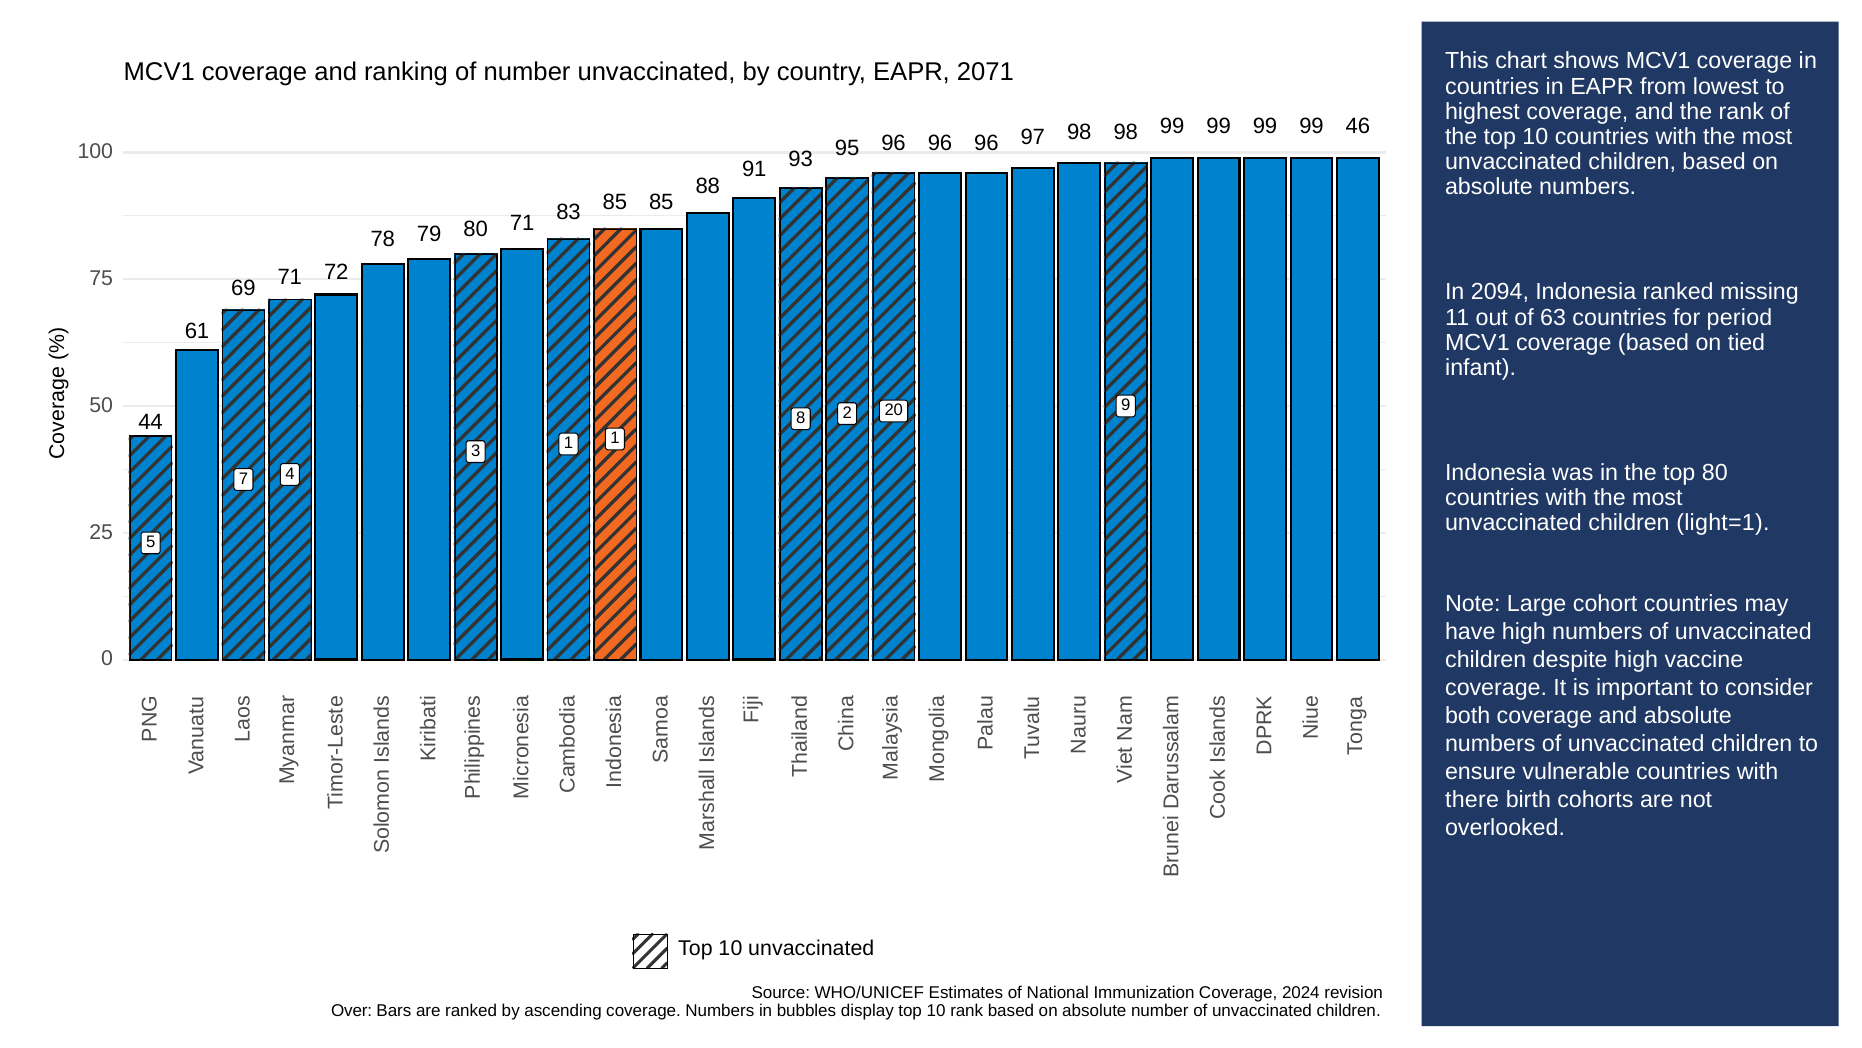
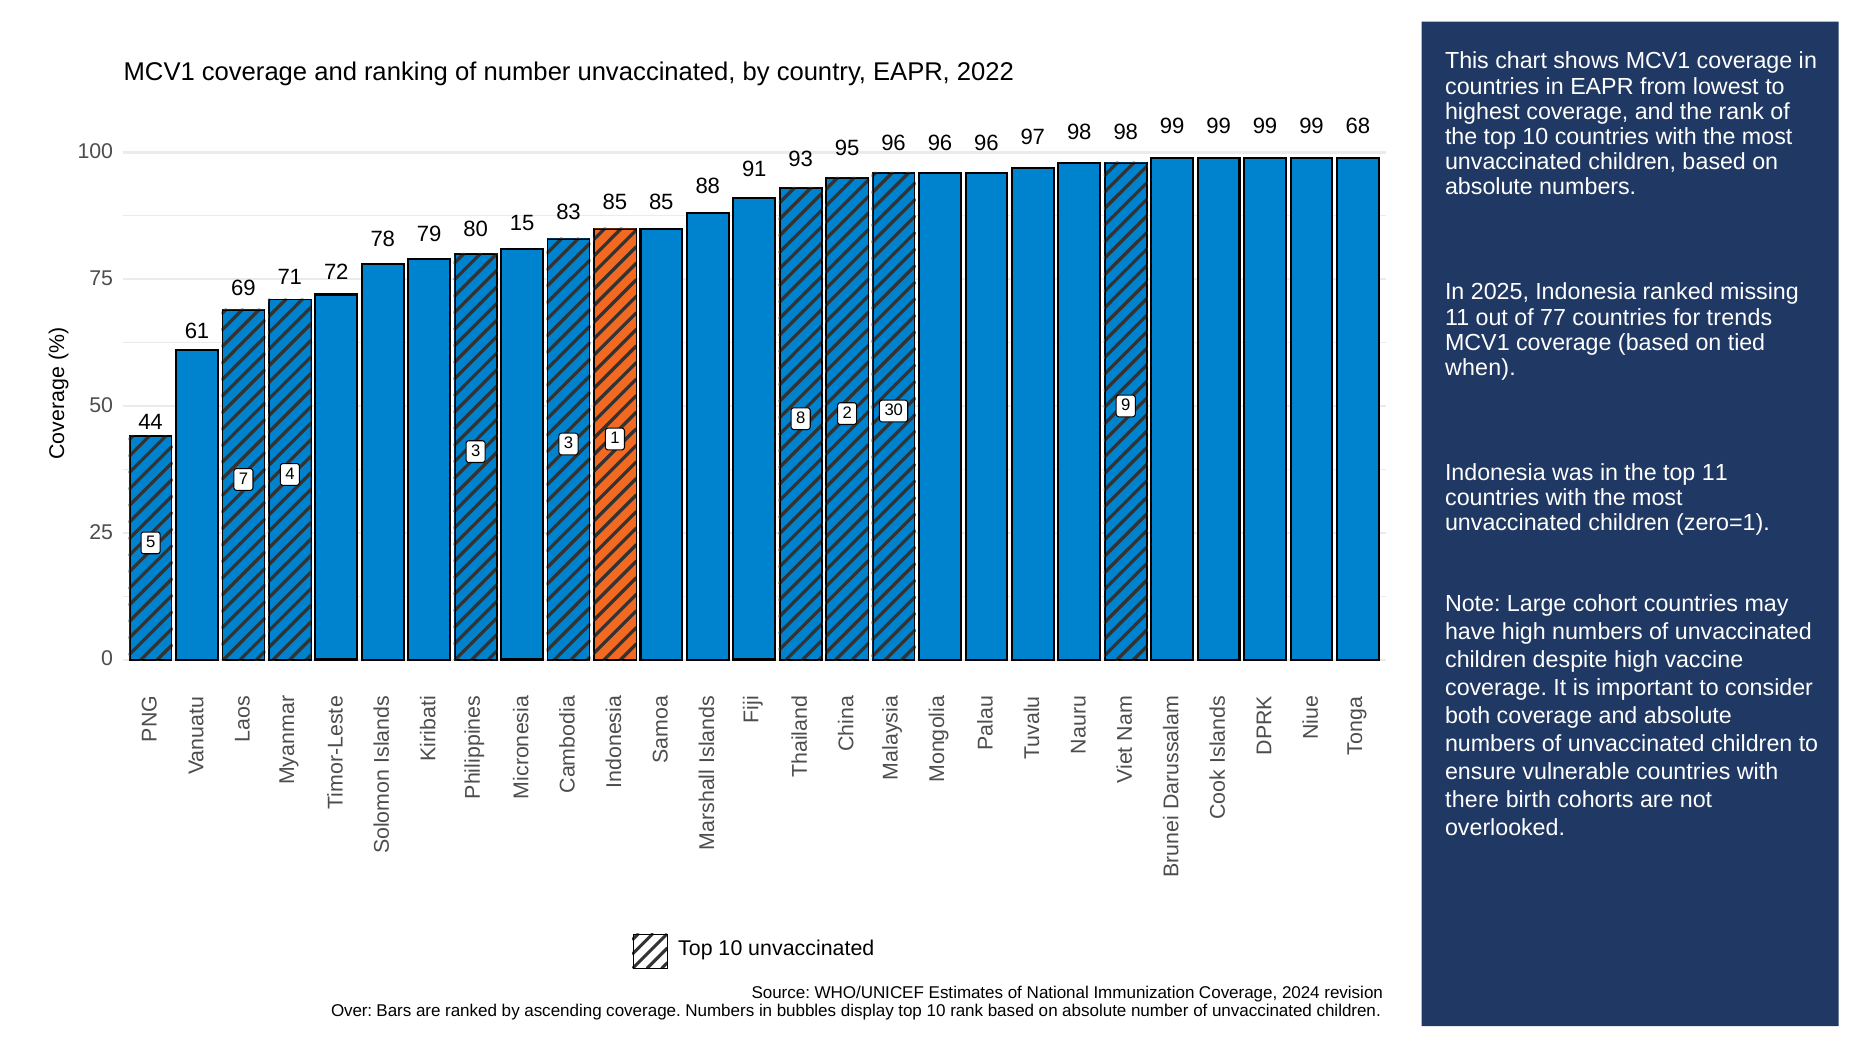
2071: 2071 -> 2022
46: 46 -> 68
80 71: 71 -> 15
2094: 2094 -> 2025
63: 63 -> 77
period: period -> trends
infant: infant -> when
20: 20 -> 30
3 1: 1 -> 3
top 80: 80 -> 11
light=1: light=1 -> zero=1
